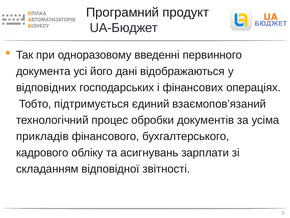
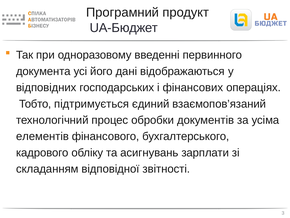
прикладів: прикладів -> елементів
